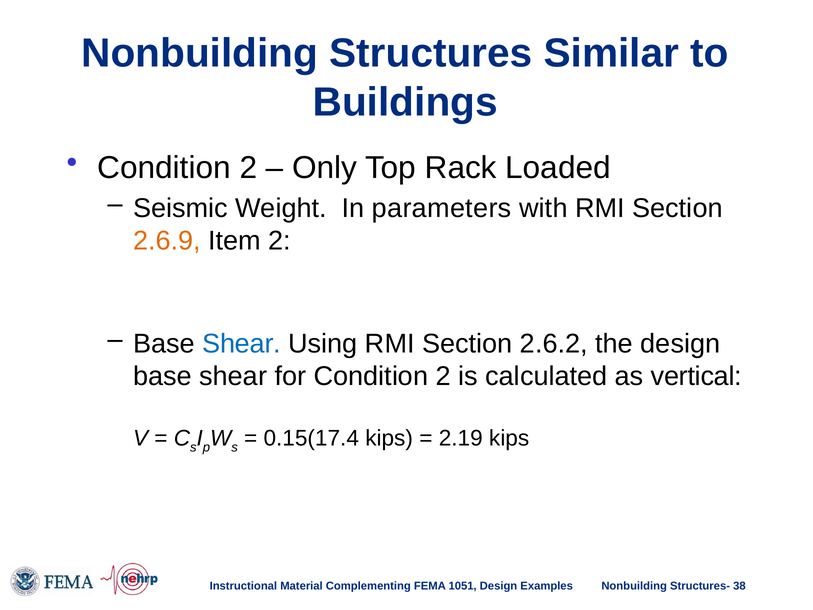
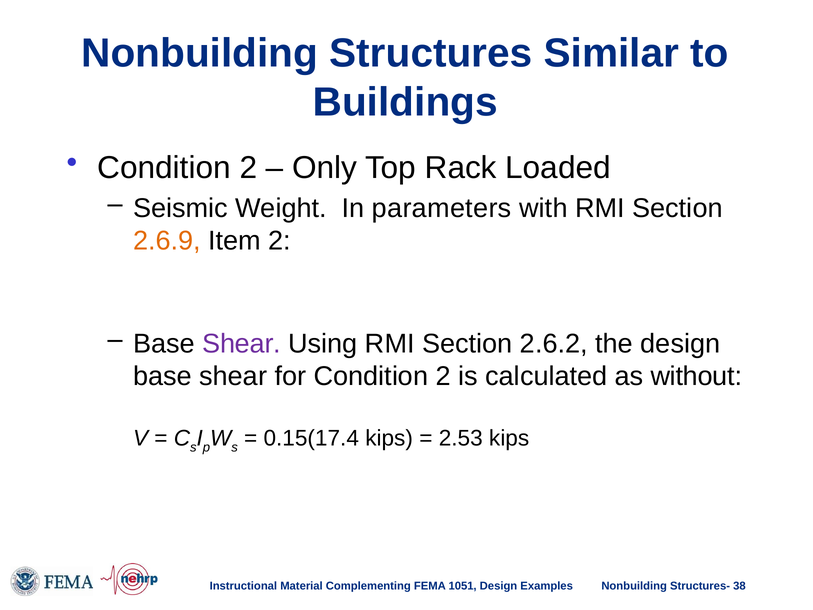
Shear at (242, 344) colour: blue -> purple
vertical: vertical -> without
2.19: 2.19 -> 2.53
